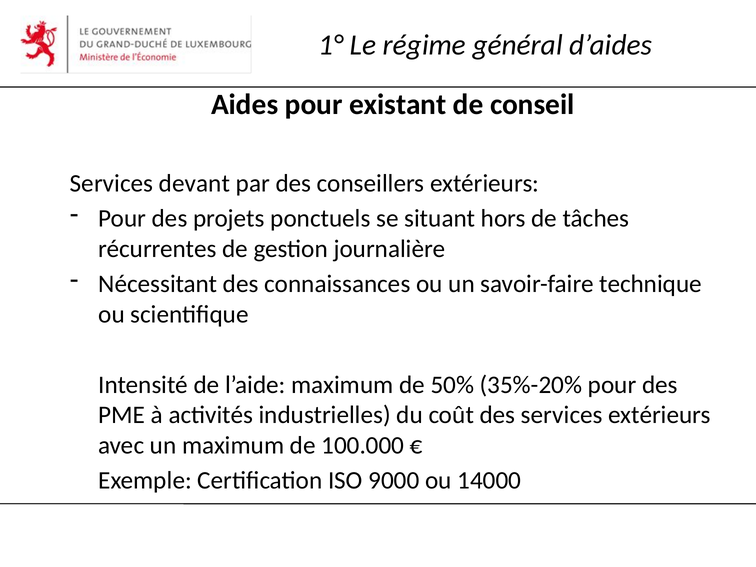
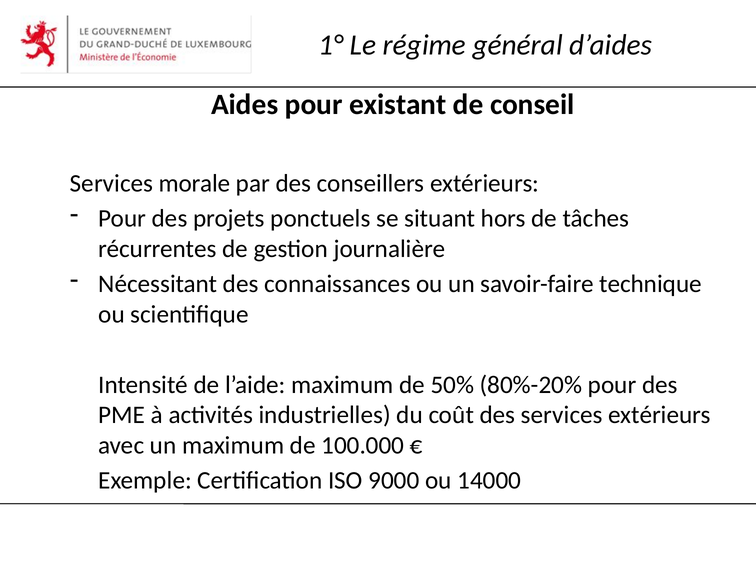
devant: devant -> morale
35%-20%: 35%-20% -> 80%-20%
